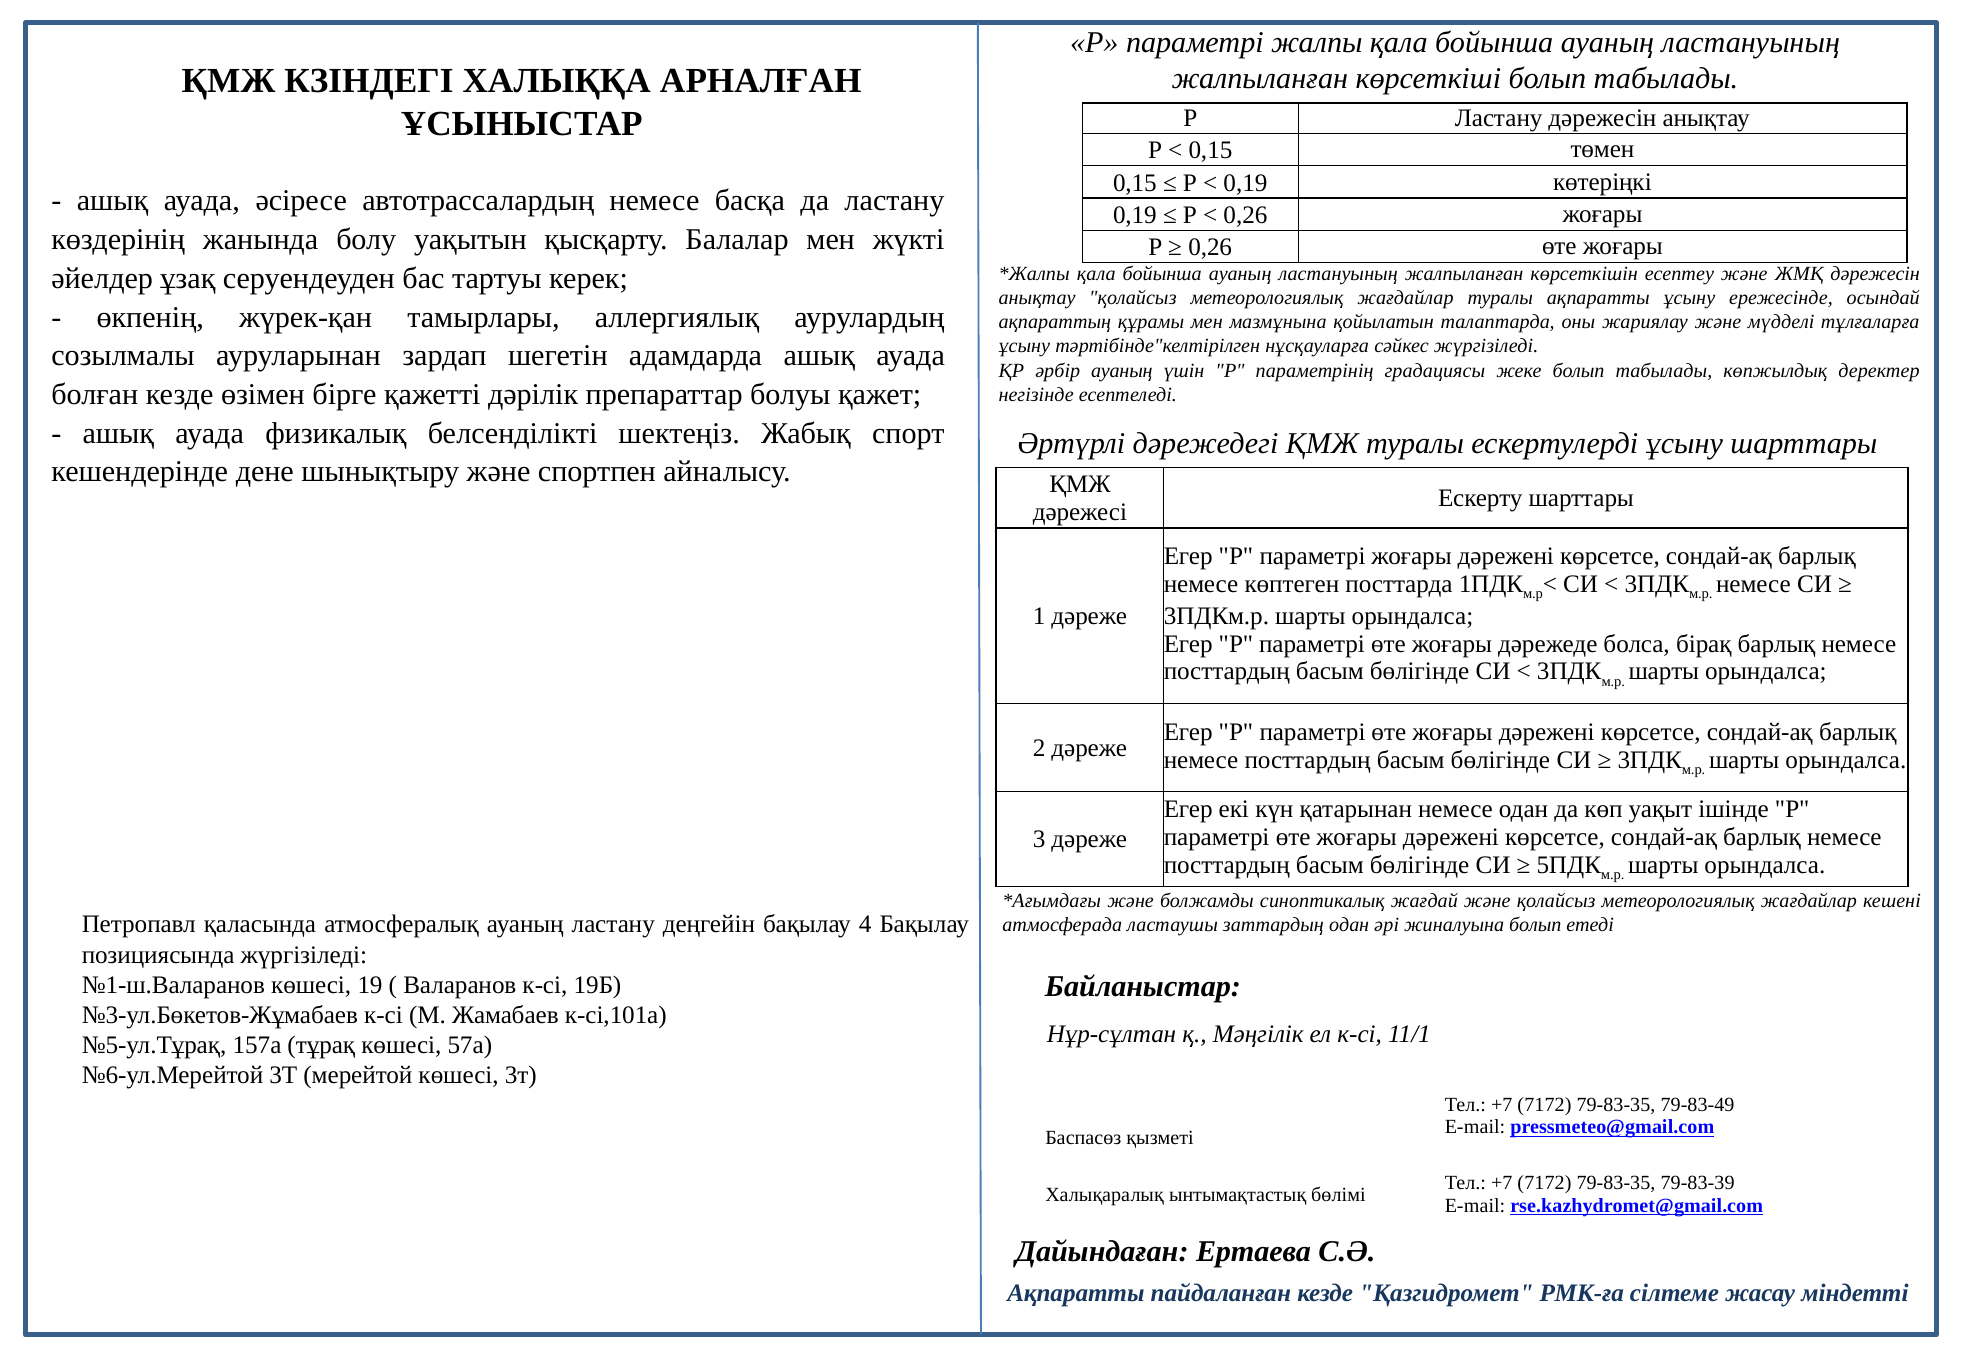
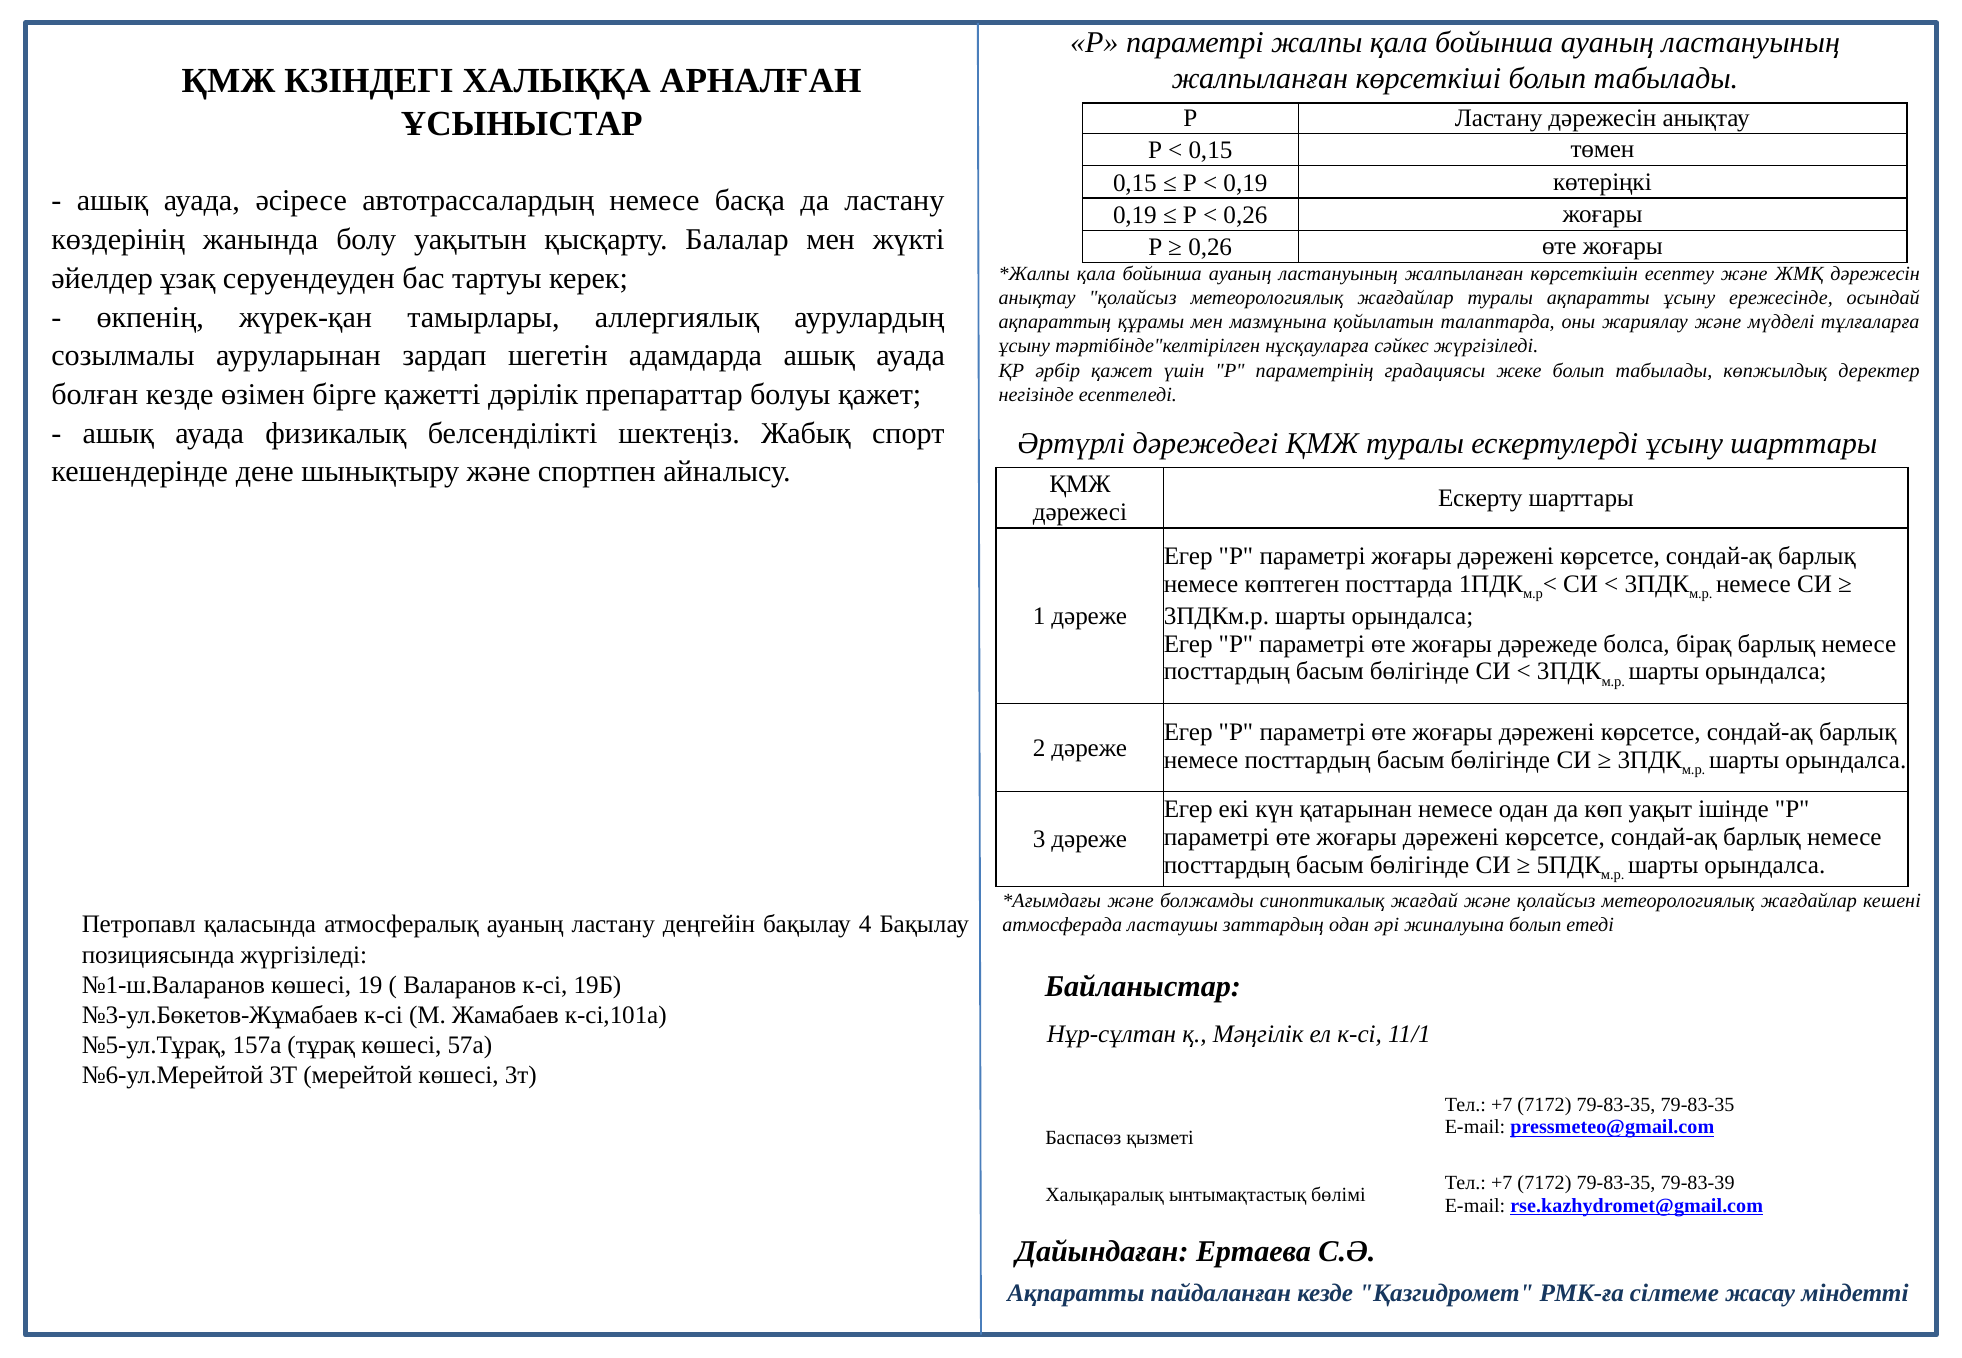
әрбір ауаның: ауаның -> қажет
79-83-35 79-83-49: 79-83-49 -> 79-83-35
